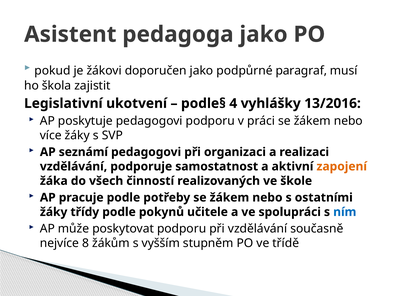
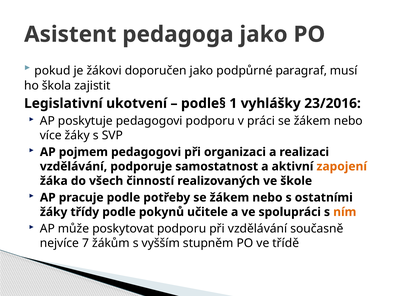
4: 4 -> 1
13/2016: 13/2016 -> 23/2016
seznámí: seznámí -> pojmem
ním colour: blue -> orange
8: 8 -> 7
